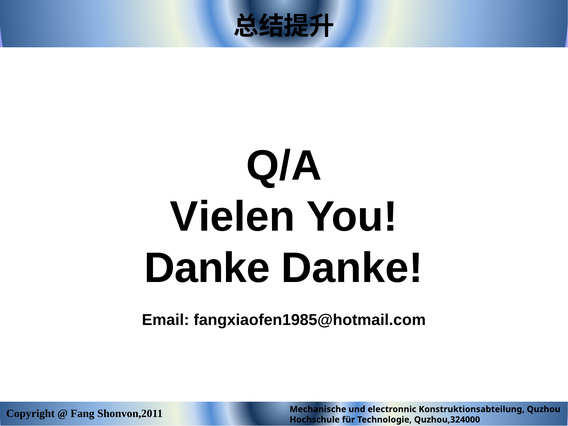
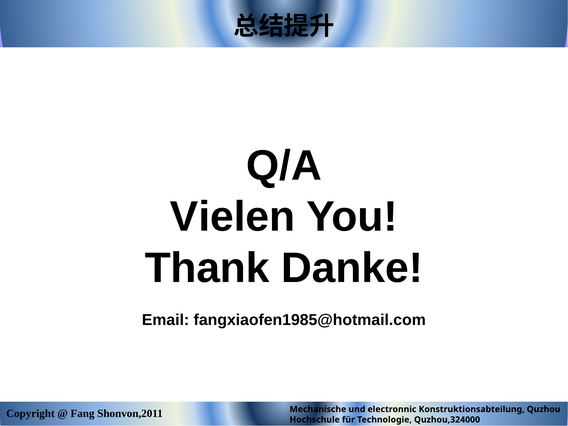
Danke at (207, 268): Danke -> Thank
